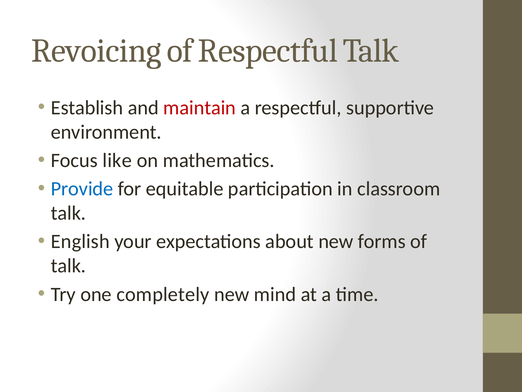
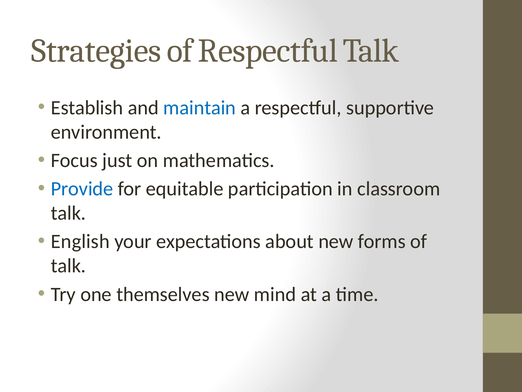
Revoicing: Revoicing -> Strategies
maintain colour: red -> blue
like: like -> just
completely: completely -> themselves
